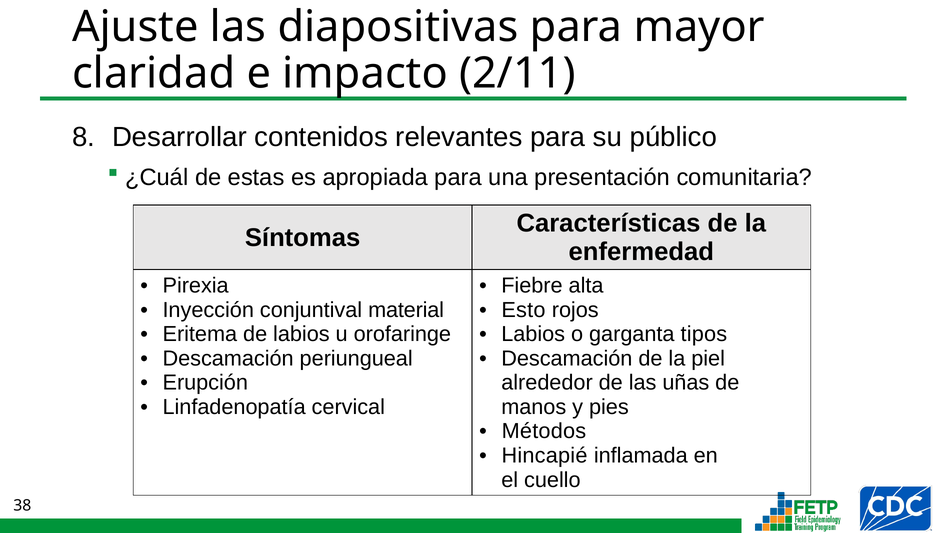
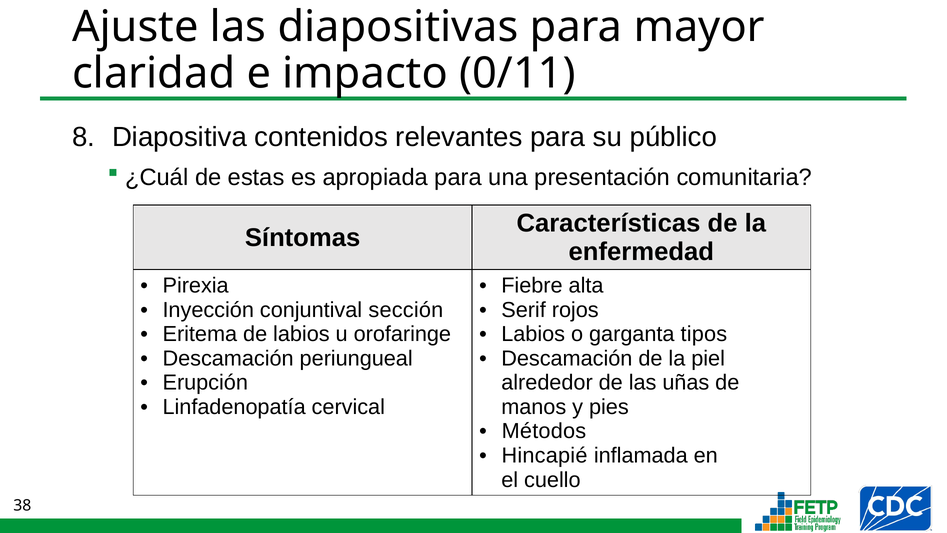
2/11: 2/11 -> 0/11
Desarrollar: Desarrollar -> Diapositiva
material: material -> sección
Esto: Esto -> Serif
